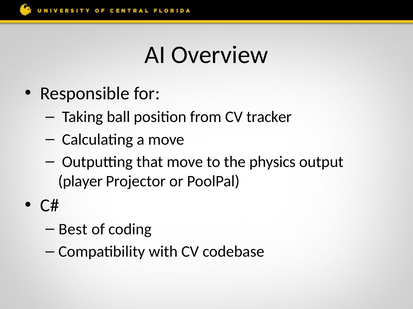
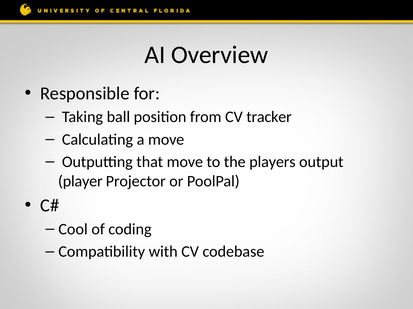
physics: physics -> players
Best: Best -> Cool
